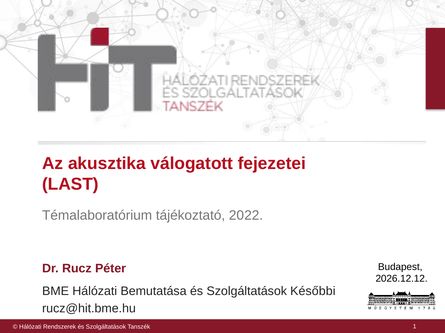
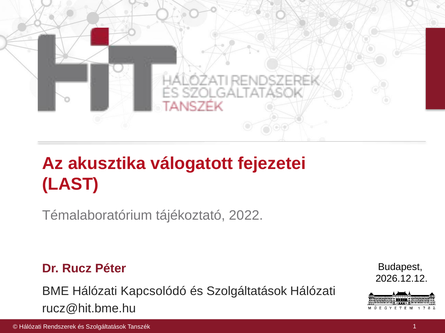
Bemutatása: Bemutatása -> Kapcsolódó
Szolgáltatások Későbbi: Későbbi -> Hálózati
